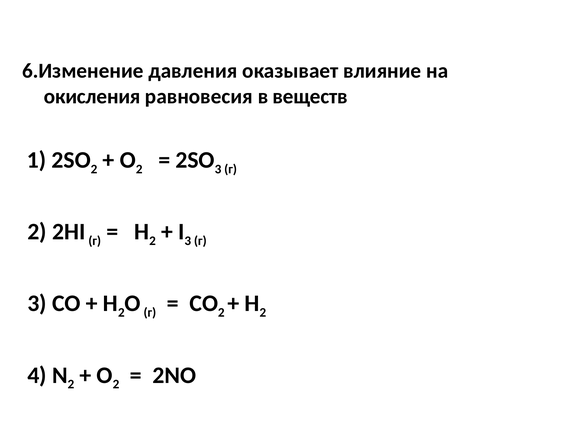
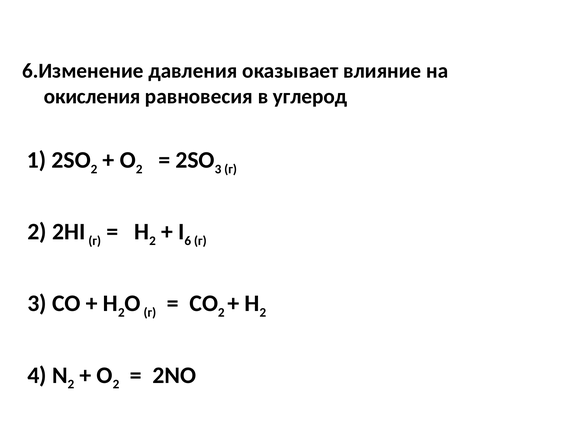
веществ: веществ -> углерод
3 at (188, 241): 3 -> 6
